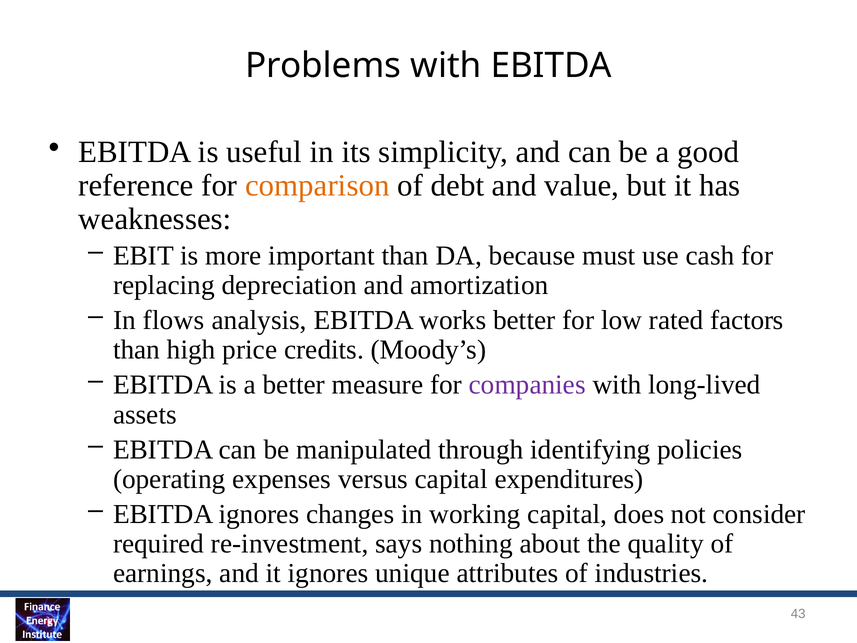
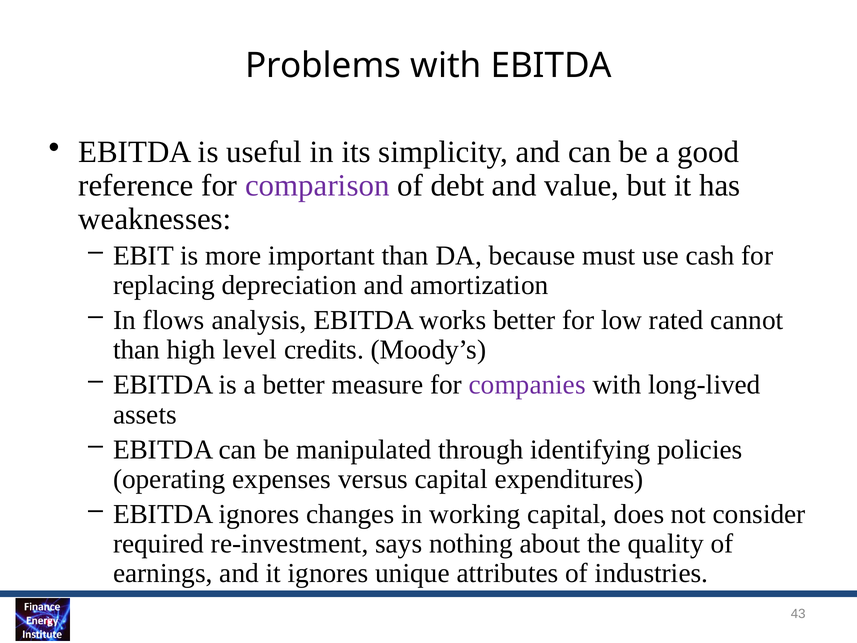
comparison colour: orange -> purple
factors: factors -> cannot
price: price -> level
